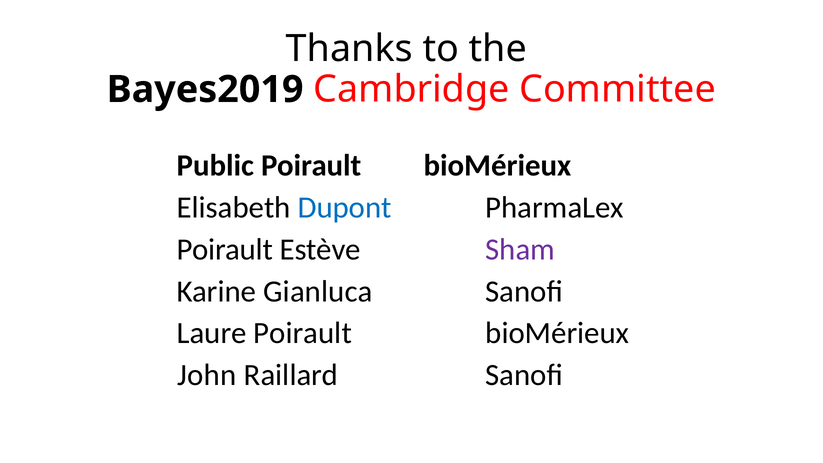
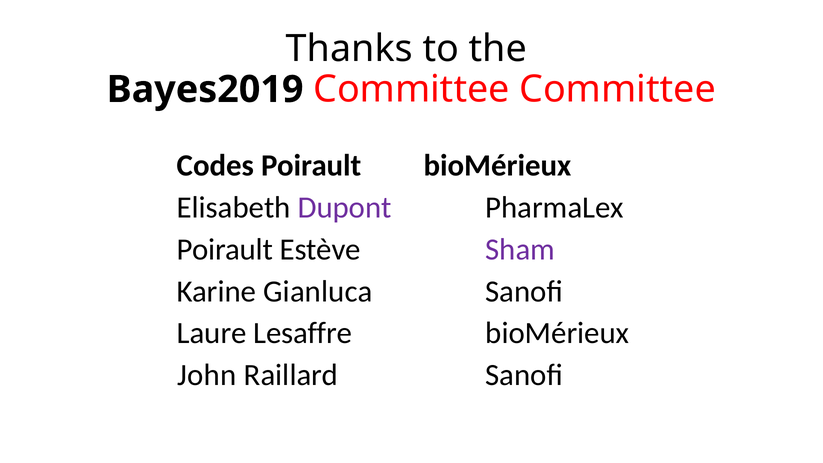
Bayes2019 Cambridge: Cambridge -> Committee
Public: Public -> Codes
Dupont colour: blue -> purple
Laure Poirault: Poirault -> Lesaffre
